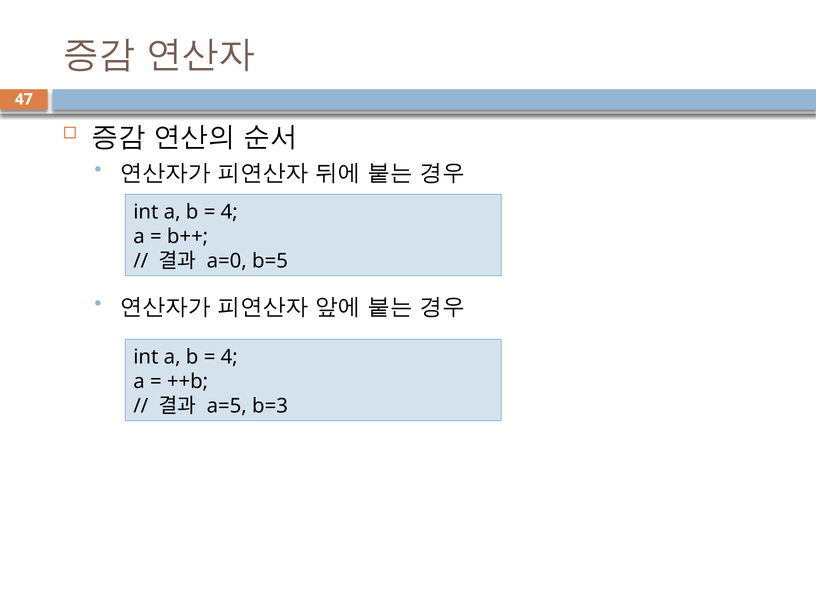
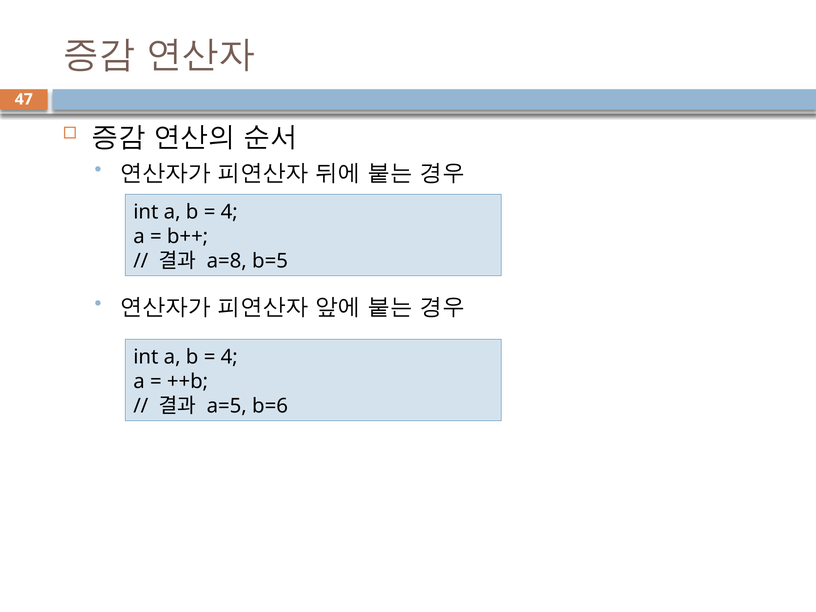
a=0: a=0 -> a=8
b=3: b=3 -> b=6
